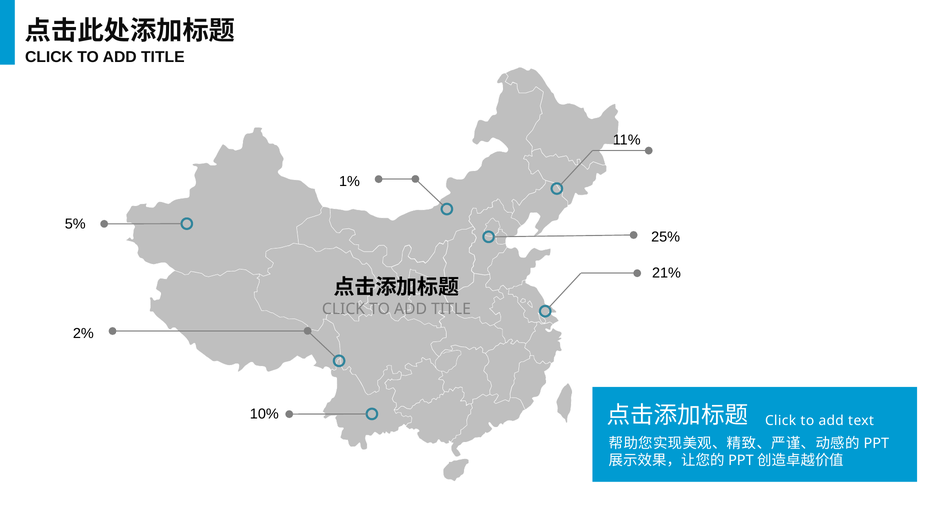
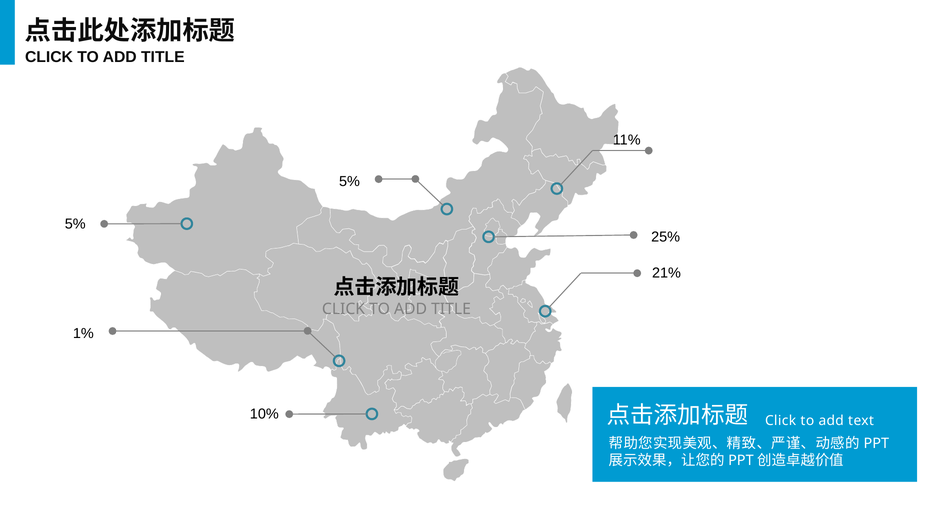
1% at (349, 182): 1% -> 5%
2%: 2% -> 1%
